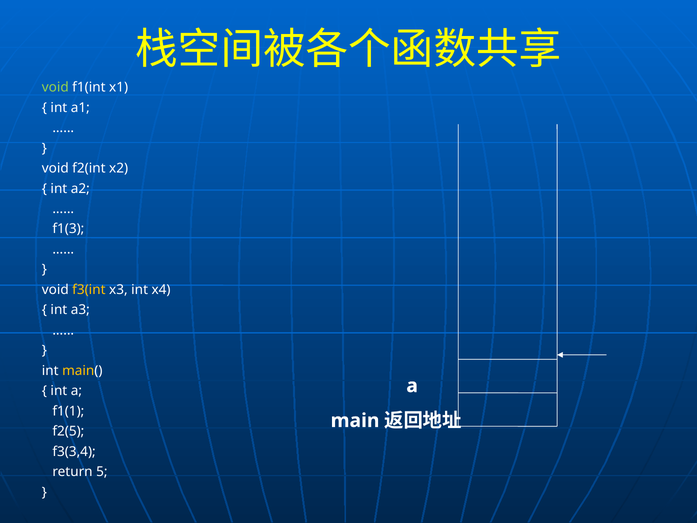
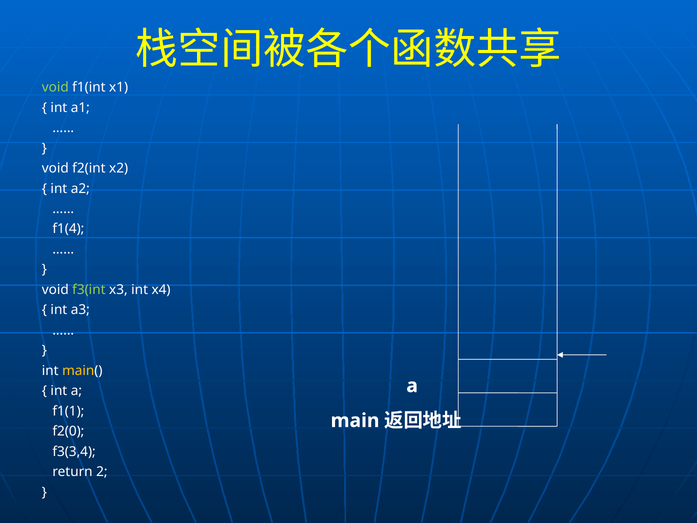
f1(3: f1(3 -> f1(4
f3(int colour: yellow -> light green
f2(5: f2(5 -> f2(0
5: 5 -> 2
